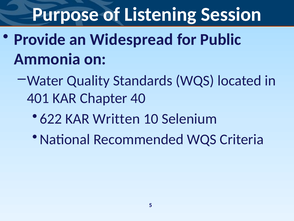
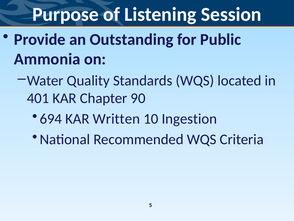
Widespread: Widespread -> Outstanding
40: 40 -> 90
622: 622 -> 694
Selenium: Selenium -> Ingestion
